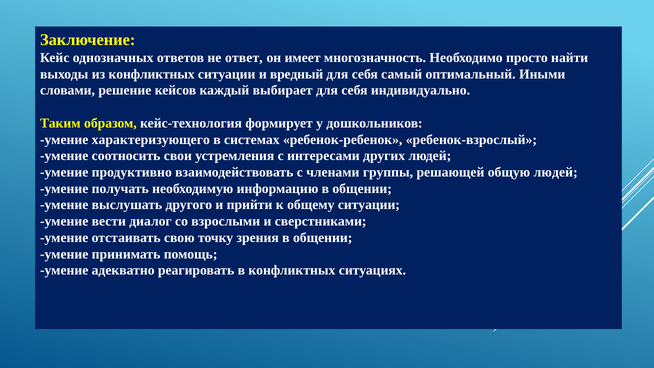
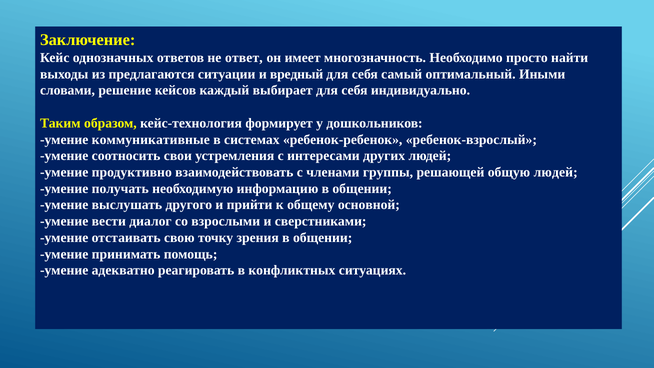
из конфликтных: конфликтных -> предлагаются
характеризующего: характеризующего -> коммуникативные
общему ситуации: ситуации -> основной
